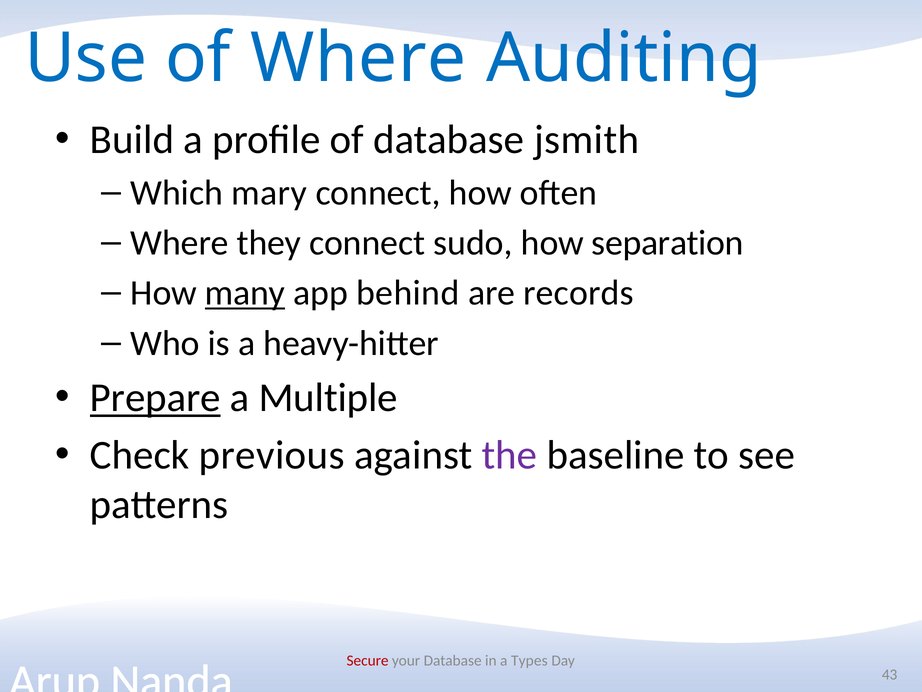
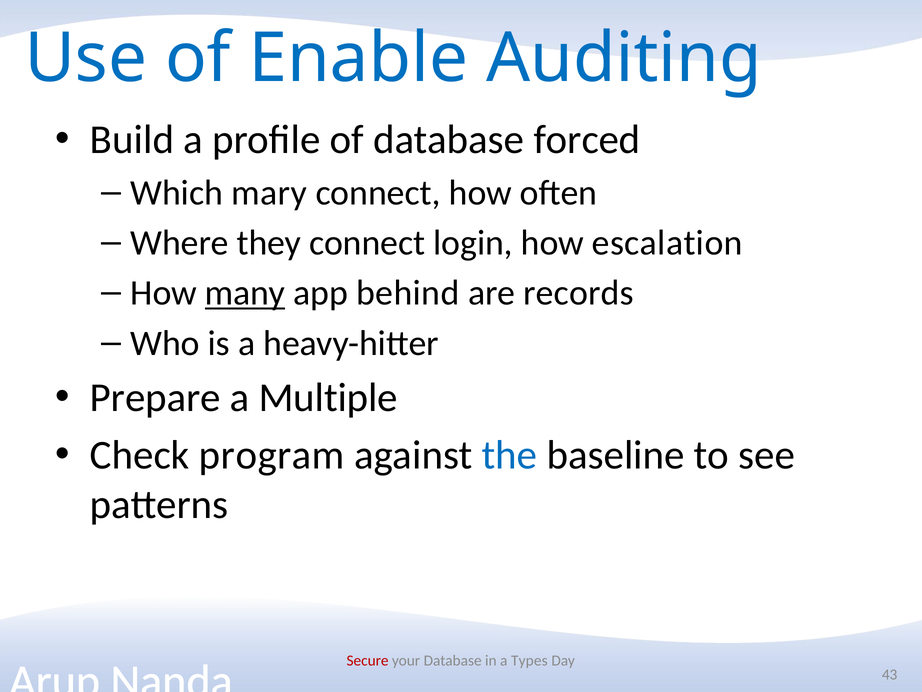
of Where: Where -> Enable
jsmith: jsmith -> forced
sudo: sudo -> login
separation: separation -> escalation
Prepare underline: present -> none
previous: previous -> program
the colour: purple -> blue
